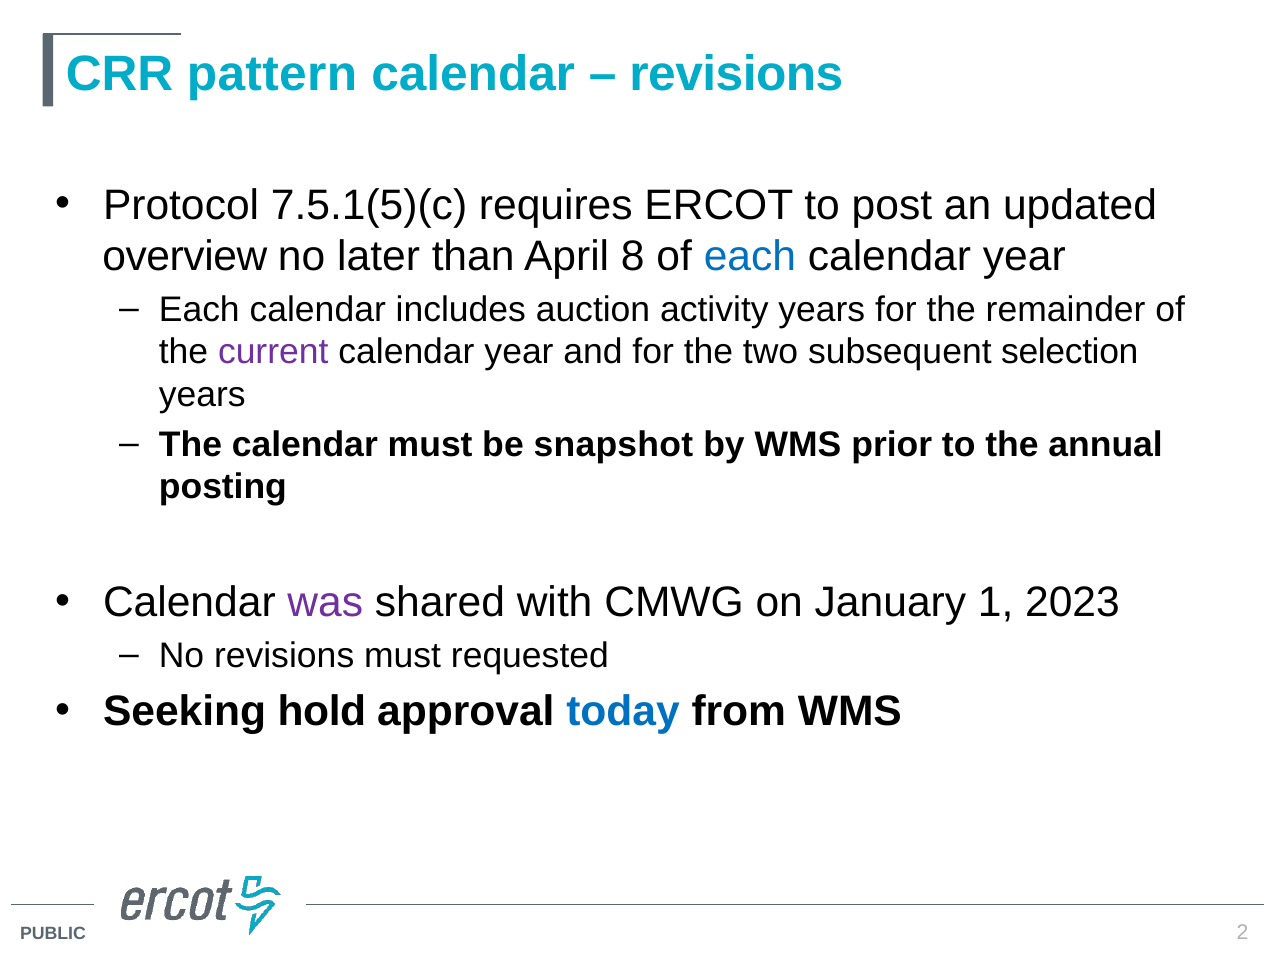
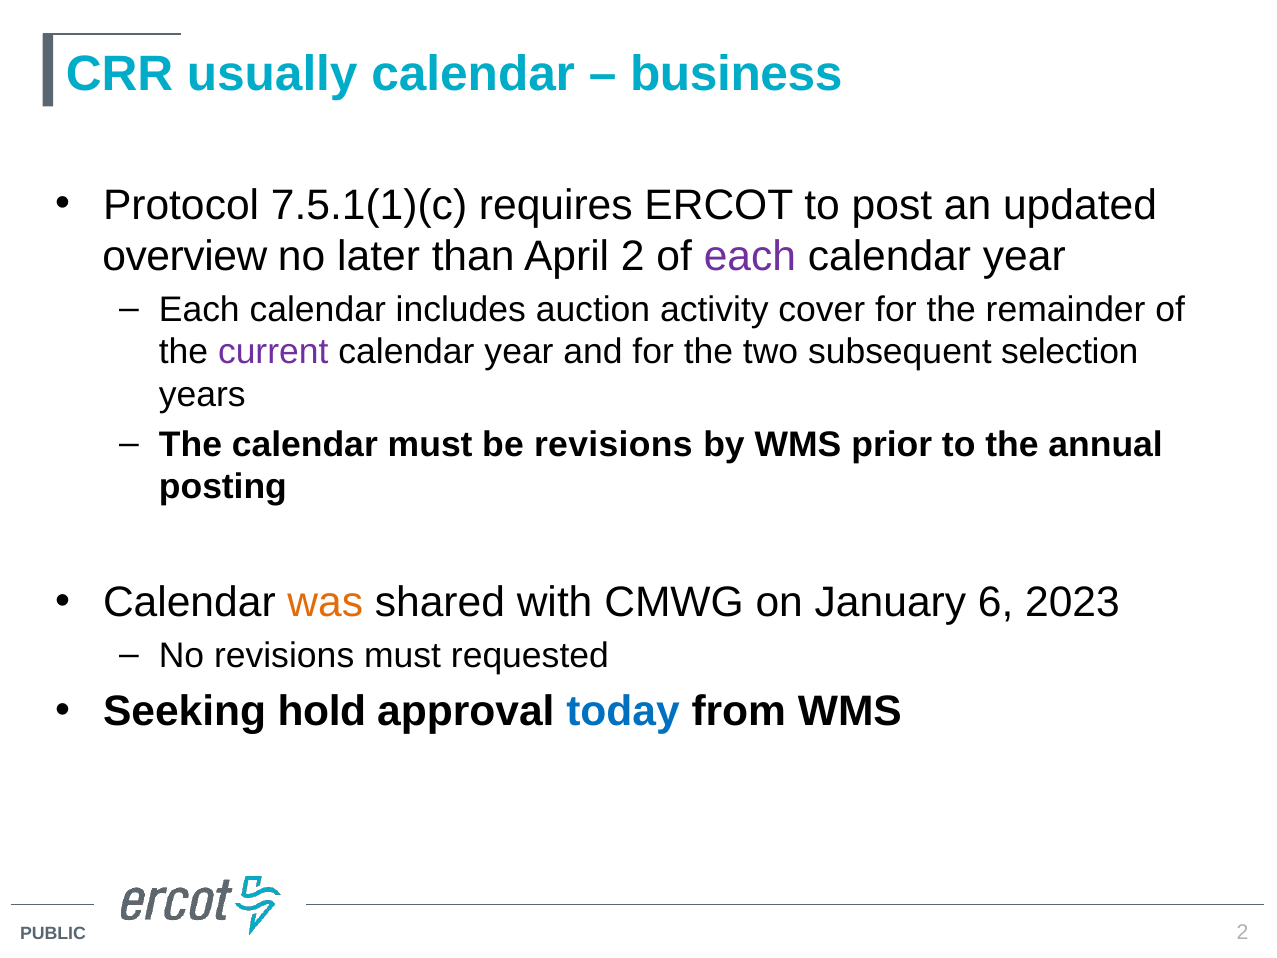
pattern: pattern -> usually
revisions at (736, 74): revisions -> business
7.5.1(5)(c: 7.5.1(5)(c -> 7.5.1(1)(c
April 8: 8 -> 2
each at (750, 256) colour: blue -> purple
activity years: years -> cover
be snapshot: snapshot -> revisions
was colour: purple -> orange
1: 1 -> 6
